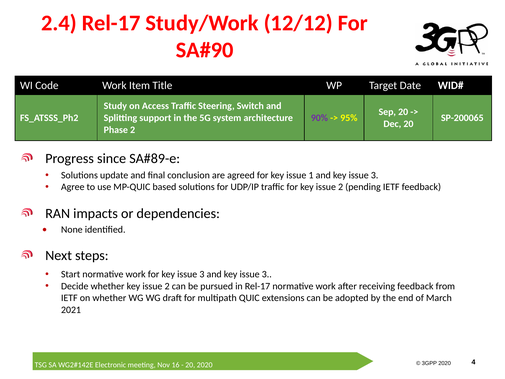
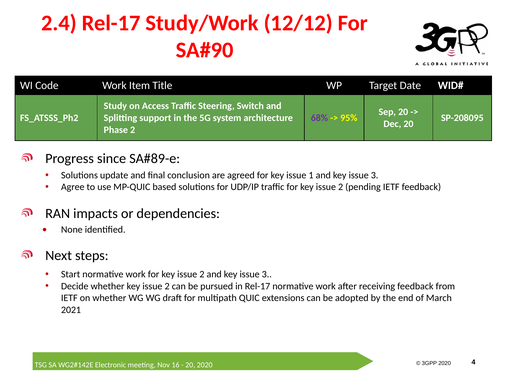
90%: 90% -> 68%
SP-200065: SP-200065 -> SP-208095
3 at (202, 274): 3 -> 2
